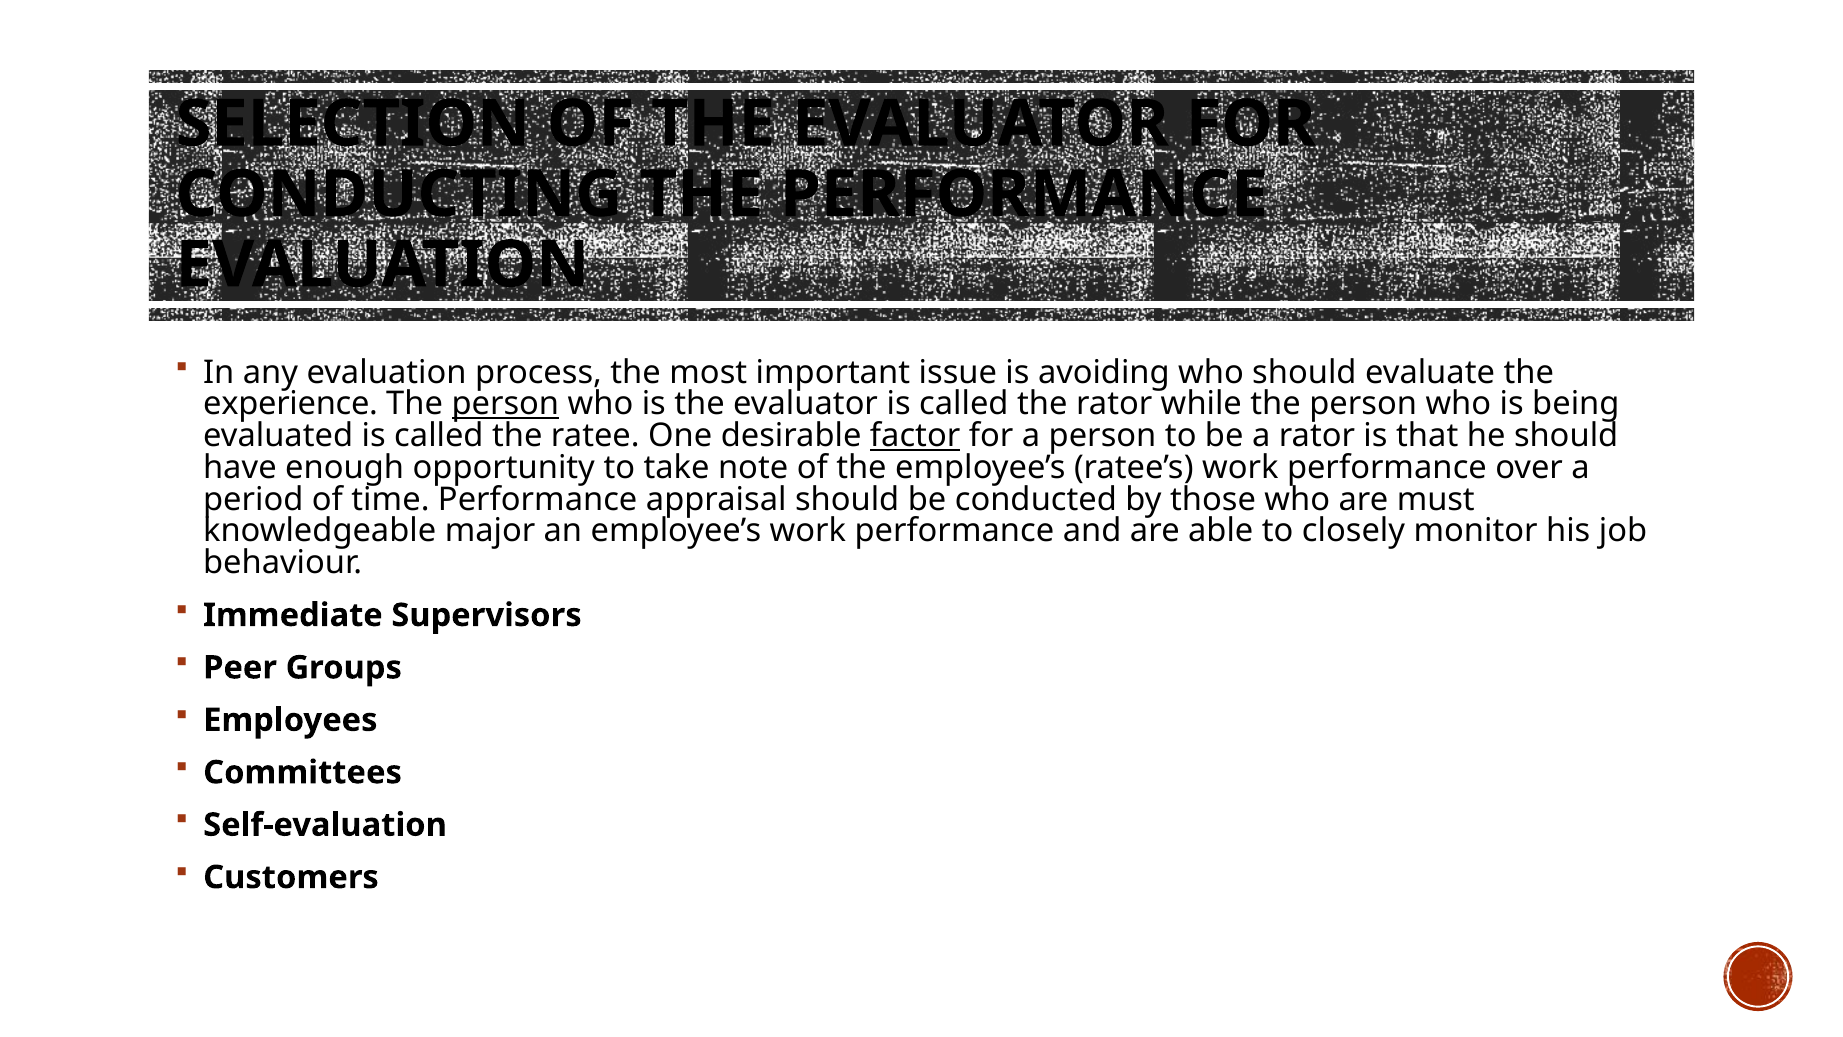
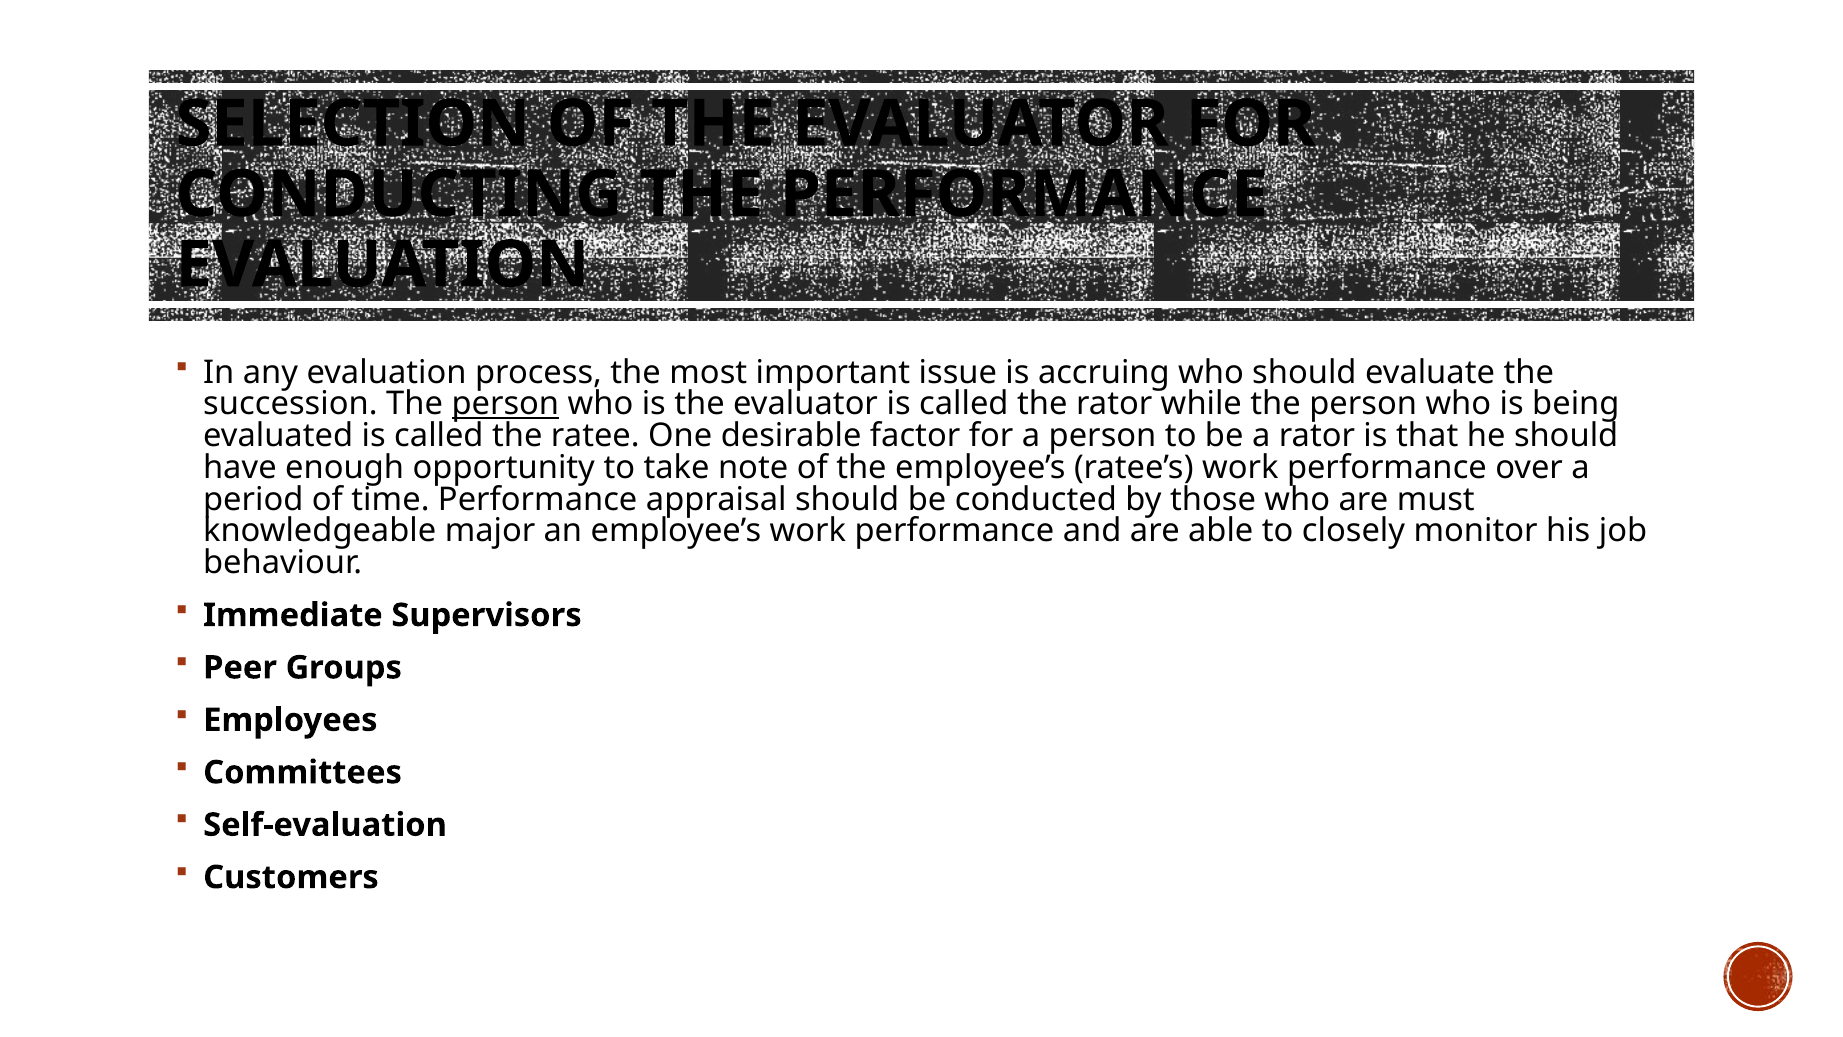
avoiding: avoiding -> accruing
experience: experience -> succession
factor underline: present -> none
